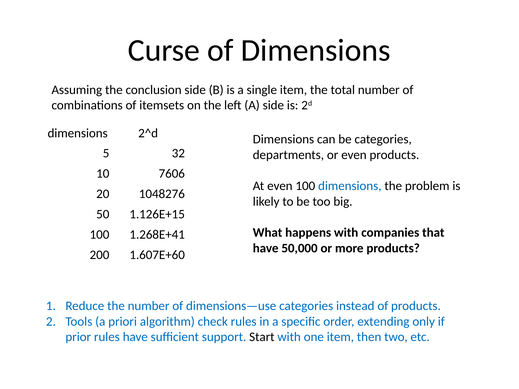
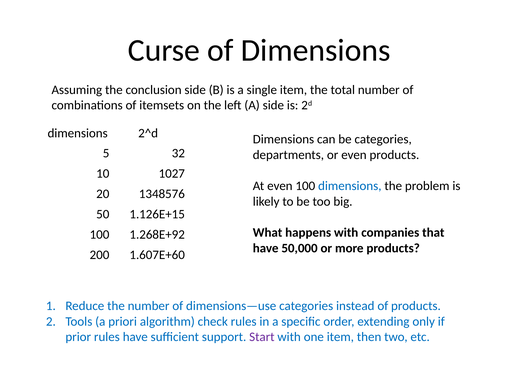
7606: 7606 -> 1027
1048276: 1048276 -> 1348576
1.268E+41: 1.268E+41 -> 1.268E+92
Start colour: black -> purple
